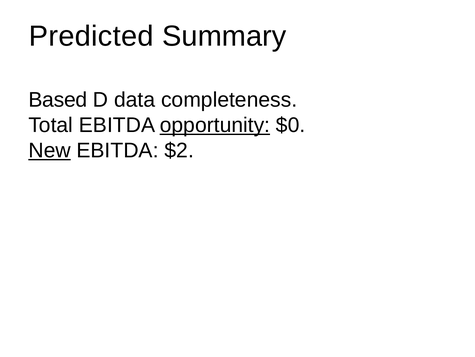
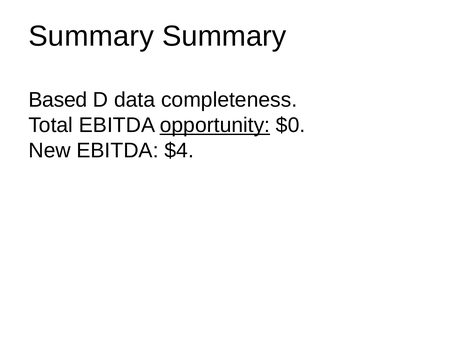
Predicted at (91, 36): Predicted -> Summary
New underline: present -> none
$2: $2 -> $4
